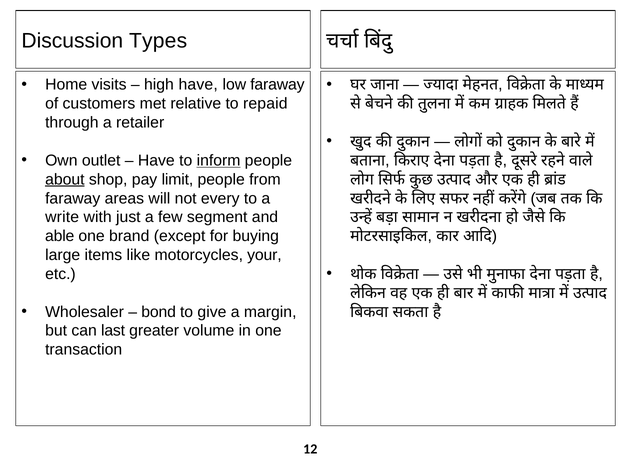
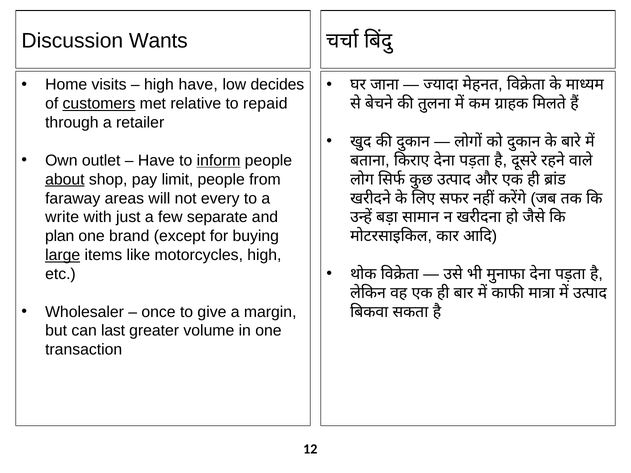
Types: Types -> Wants
low faraway: faraway -> decides
customers underline: none -> present
segment: segment -> separate
able: able -> plan
large underline: none -> present
motorcycles your: your -> high
bond: bond -> once
